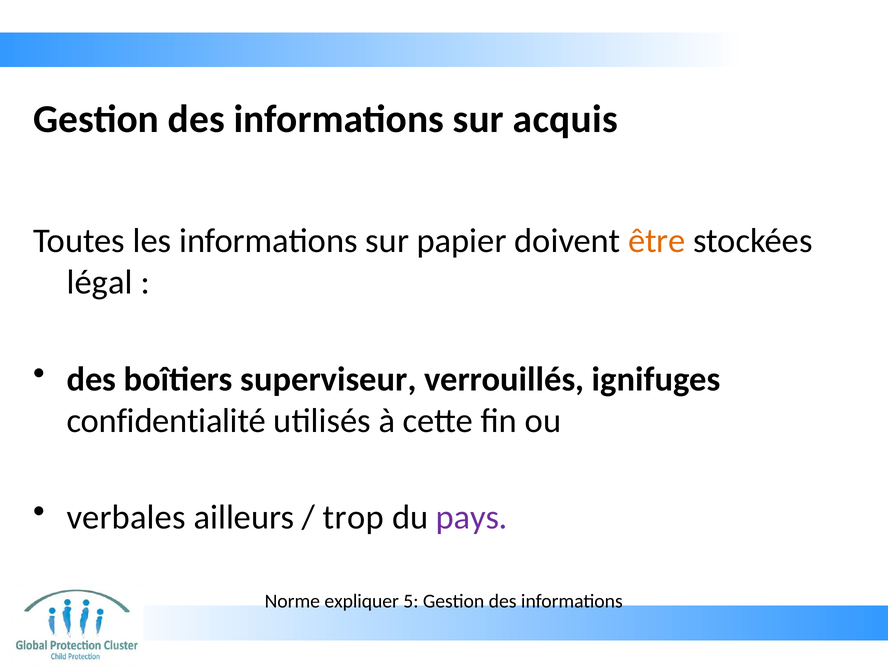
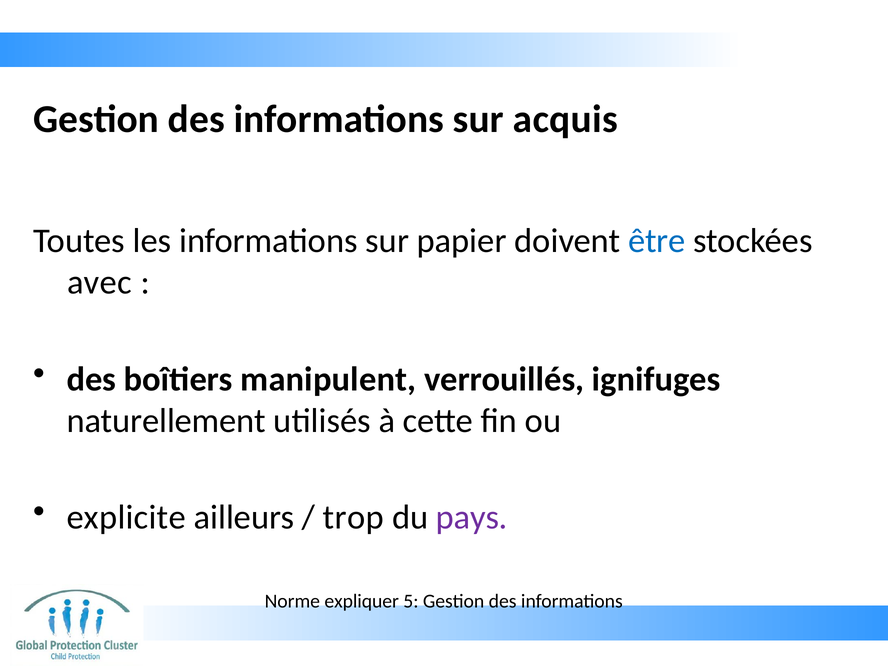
être colour: orange -> blue
légal: légal -> avec
superviseur: superviseur -> manipulent
confidentialité: confidentialité -> naturellement
verbales: verbales -> explicite
